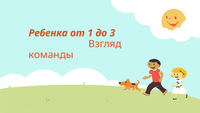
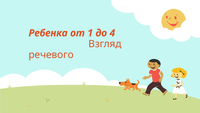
3: 3 -> 4
команды: команды -> речевого
